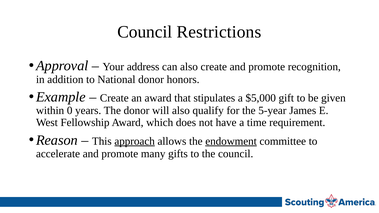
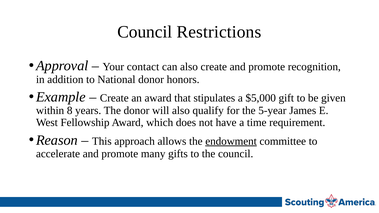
address: address -> contact
0: 0 -> 8
approach underline: present -> none
